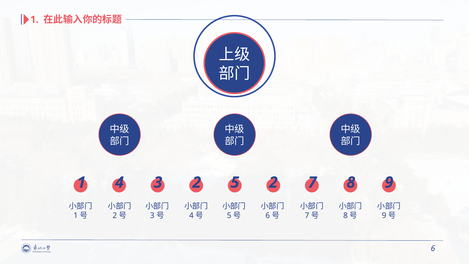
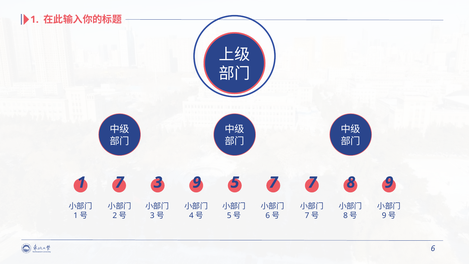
1 4: 4 -> 7
3 2: 2 -> 9
5 2: 2 -> 7
